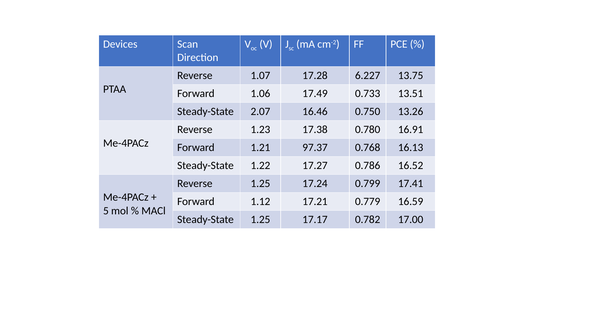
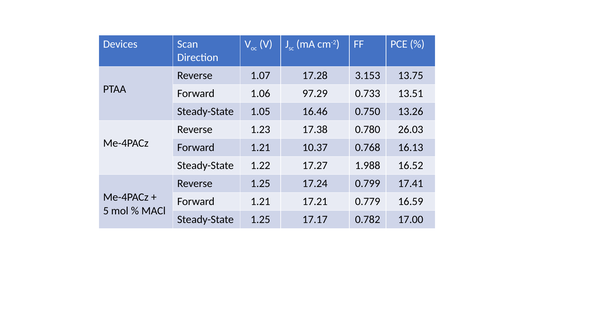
6.227: 6.227 -> 3.153
17.49: 17.49 -> 97.29
2.07: 2.07 -> 1.05
16.91: 16.91 -> 26.03
97.37: 97.37 -> 10.37
0.786: 0.786 -> 1.988
1.12 at (260, 202): 1.12 -> 1.21
